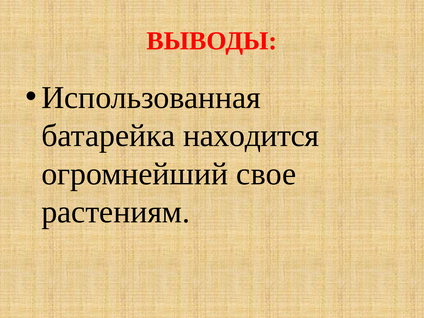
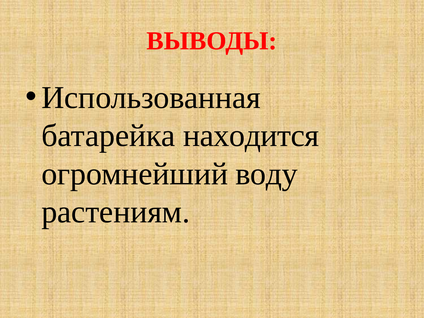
свое: свое -> воду
